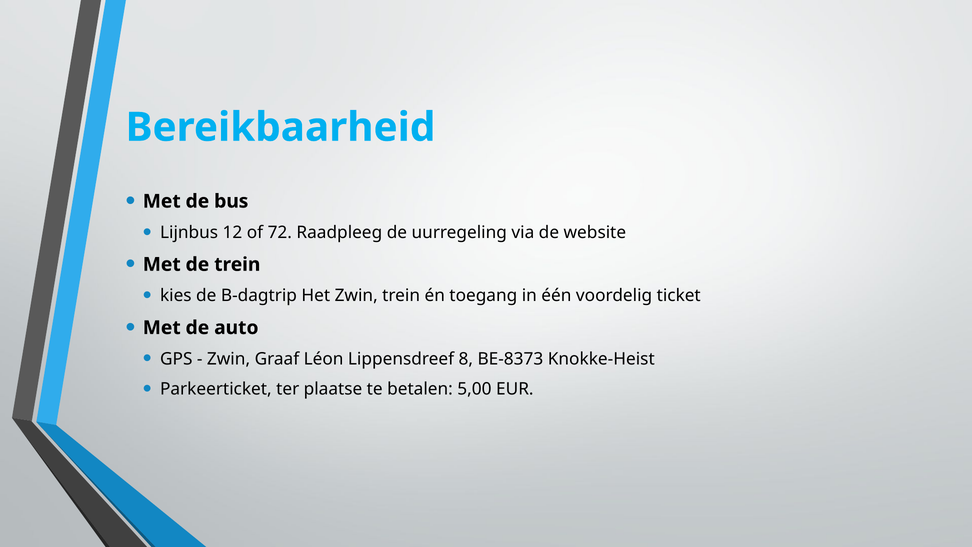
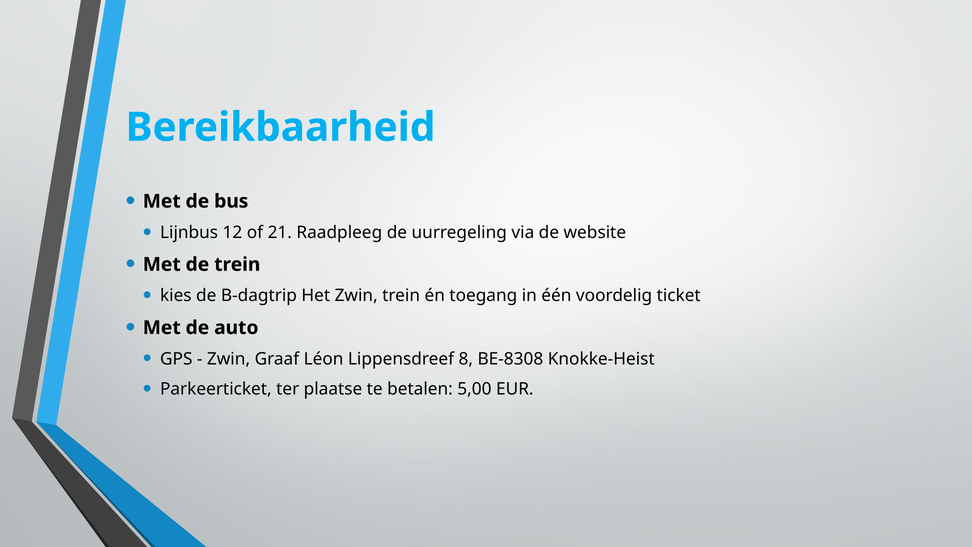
72: 72 -> 21
BE-8373: BE-8373 -> BE-8308
